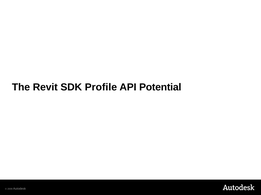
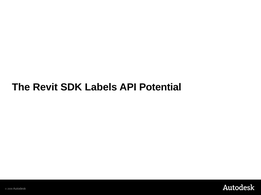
Profile: Profile -> Labels
